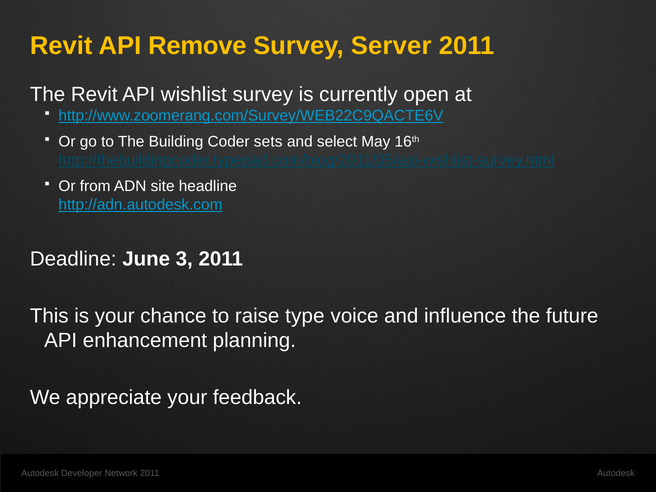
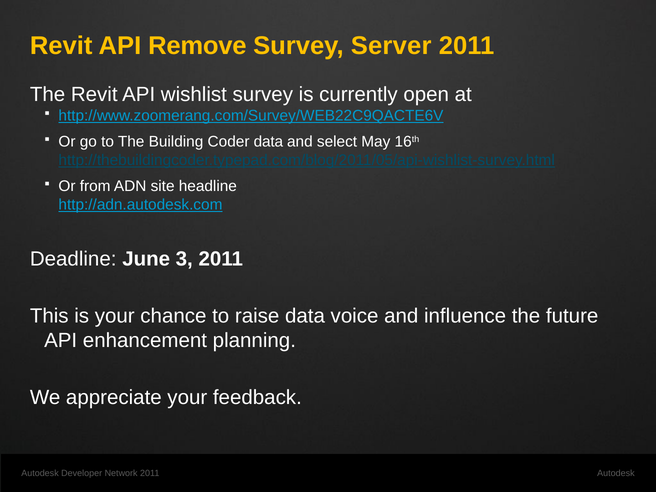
Coder sets: sets -> data
raise type: type -> data
